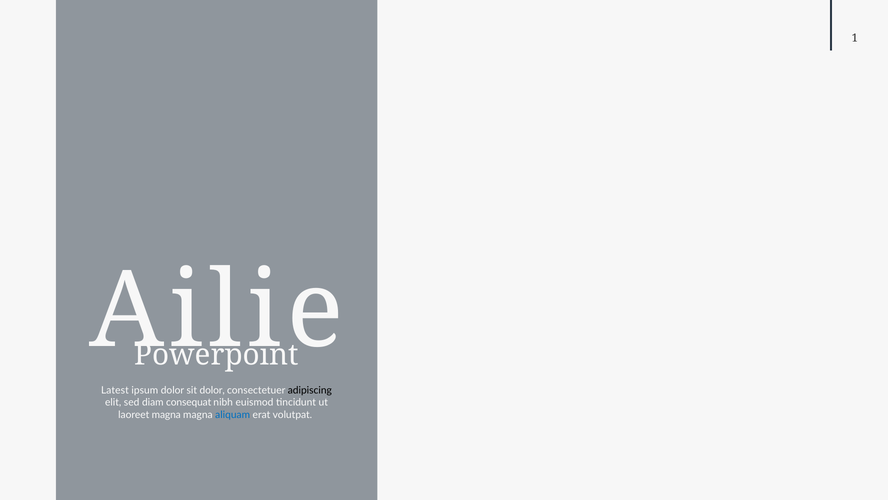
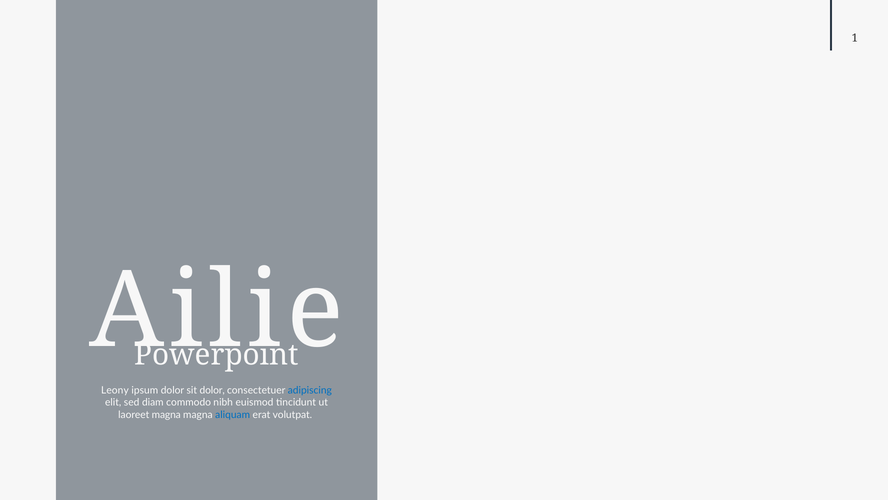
Latest: Latest -> Leony
adipiscing colour: black -> blue
consequat: consequat -> commodo
